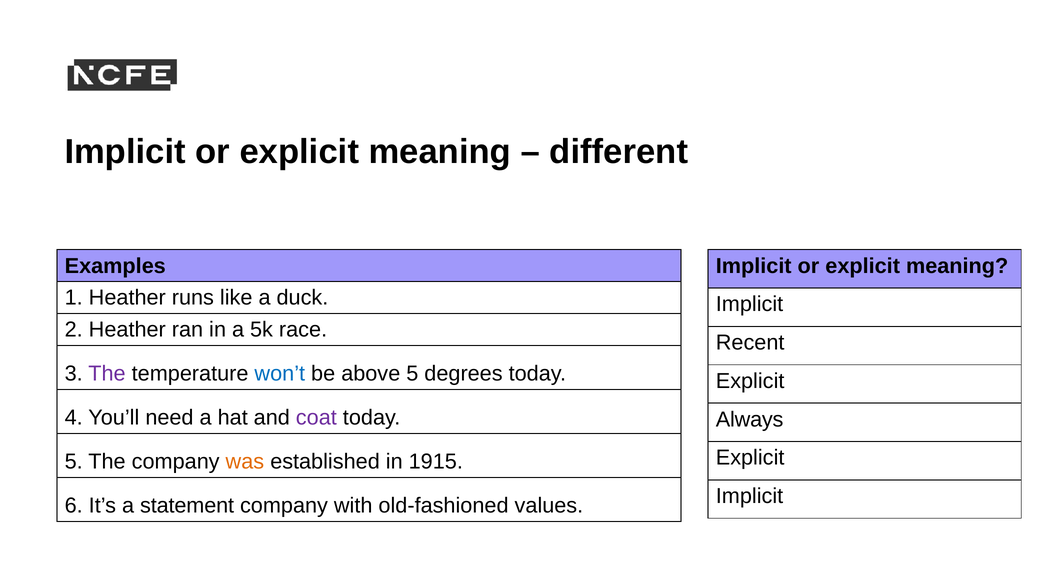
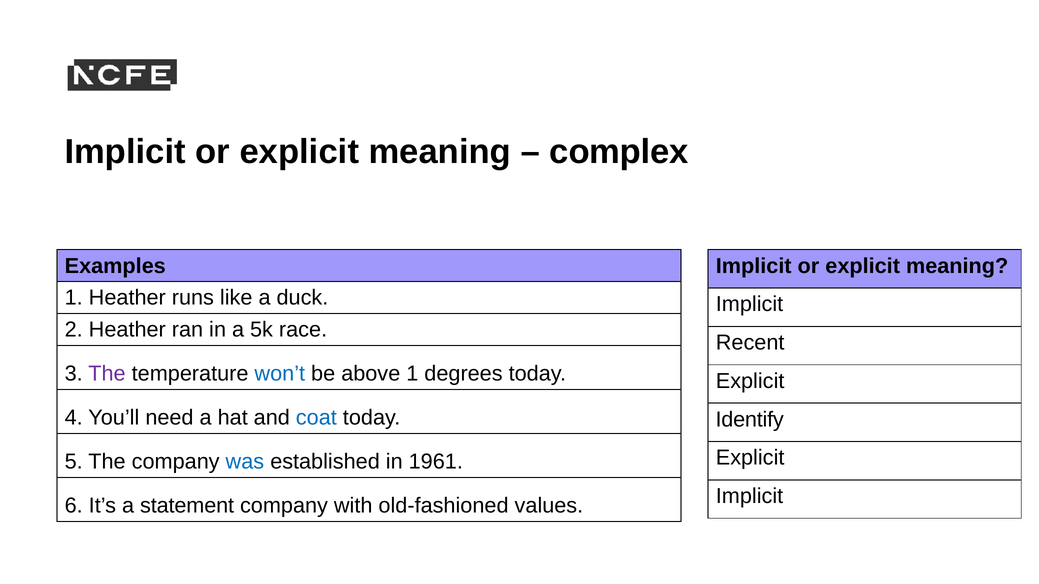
different: different -> complex
above 5: 5 -> 1
coat colour: purple -> blue
Always: Always -> Identify
was colour: orange -> blue
1915: 1915 -> 1961
